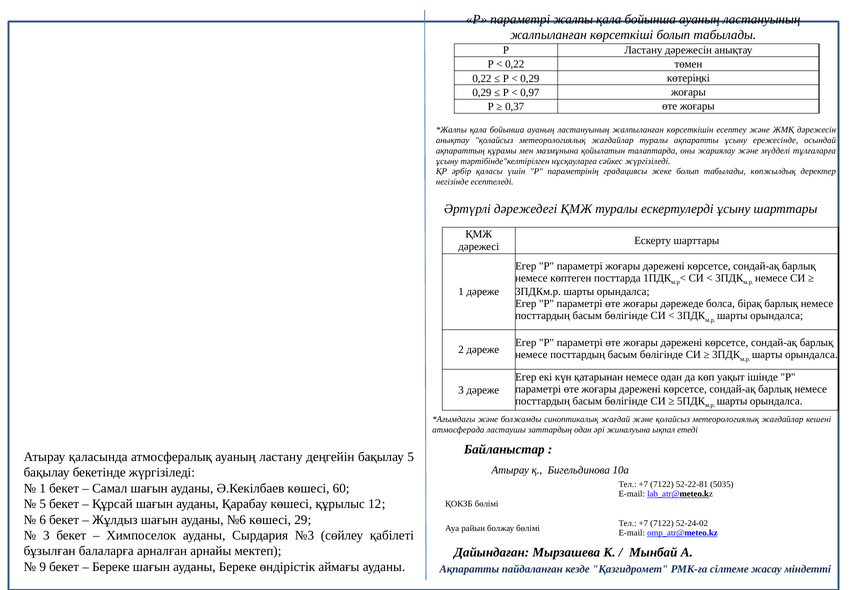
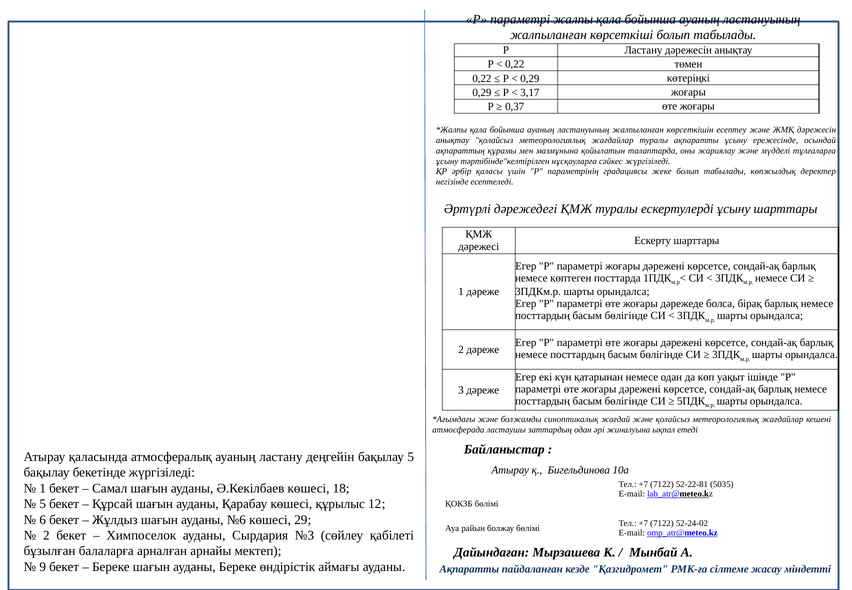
0,97: 0,97 -> 3,17
60: 60 -> 18
3 at (46, 535): 3 -> 2
